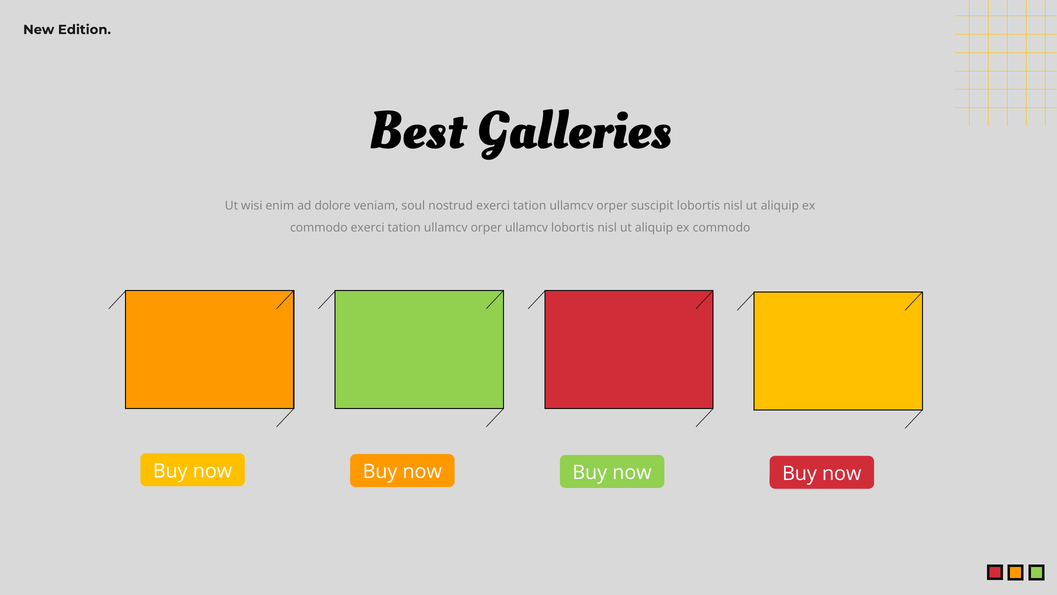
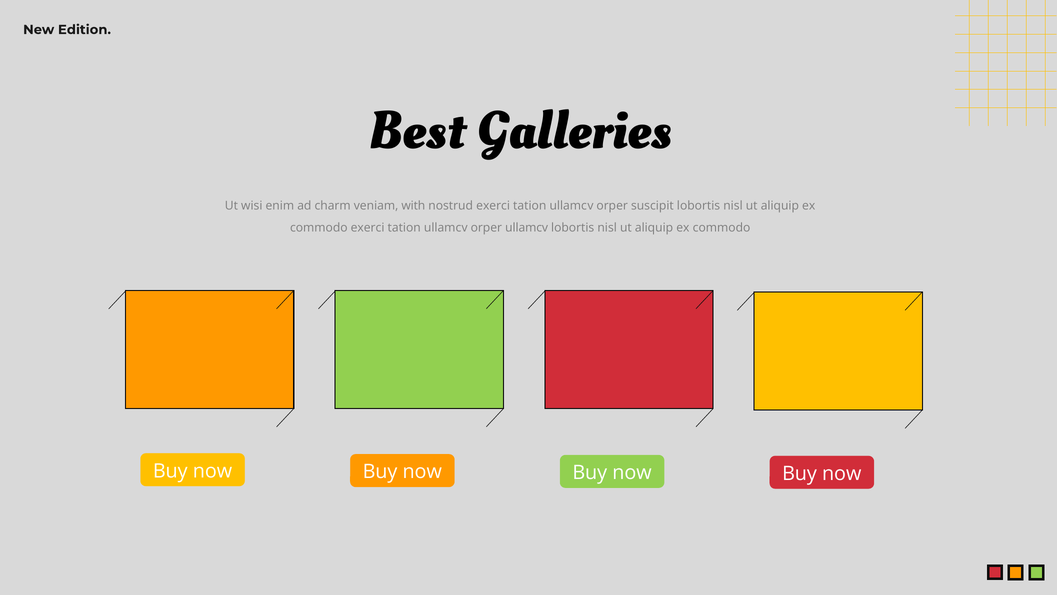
dolore: dolore -> charm
soul: soul -> with
